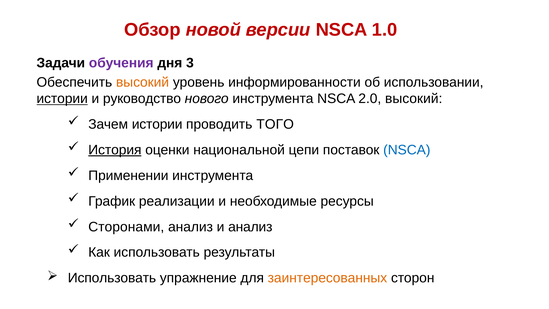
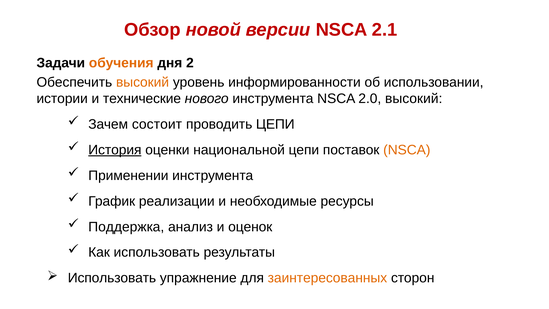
1.0: 1.0 -> 2.1
обучения colour: purple -> orange
3: 3 -> 2
истории at (62, 99) underline: present -> none
руководство: руководство -> технические
Зачем истории: истории -> состоит
проводить ТОГО: ТОГО -> ЦЕПИ
NSCA at (407, 150) colour: blue -> orange
Сторонами: Сторонами -> Поддержка
и анализ: анализ -> оценок
